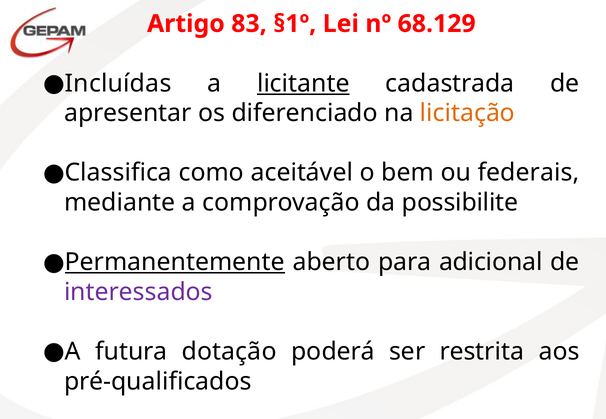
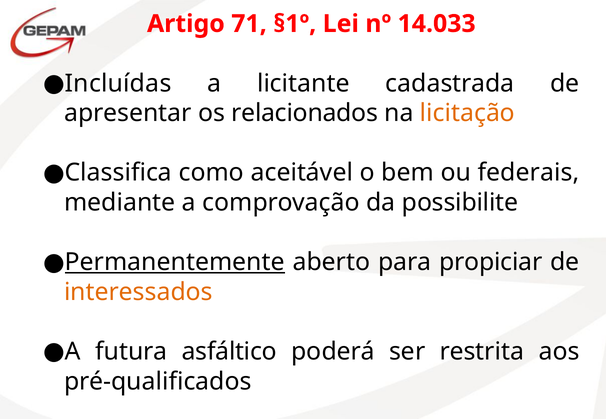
83: 83 -> 71
68.129: 68.129 -> 14.033
licitante underline: present -> none
diferenciado: diferenciado -> relacionados
adicional: adicional -> propiciar
interessados colour: purple -> orange
dotação: dotação -> asfáltico
